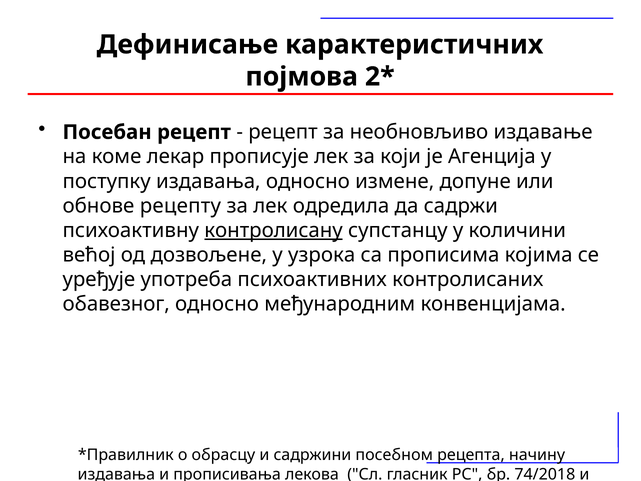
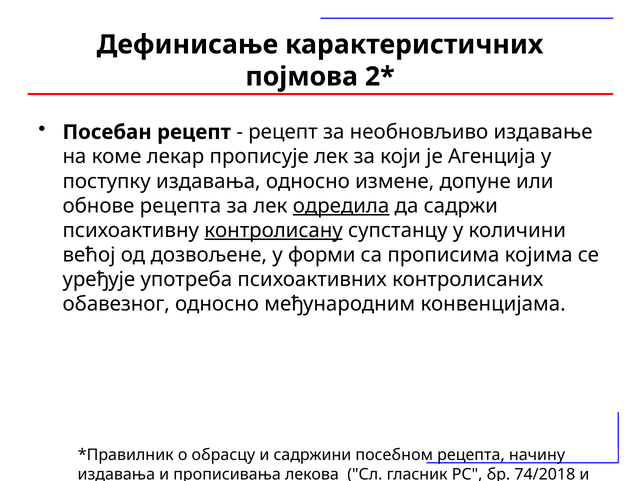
обнове рецепту: рецепту -> рецепта
одредила underline: none -> present
узрока: узрока -> форми
